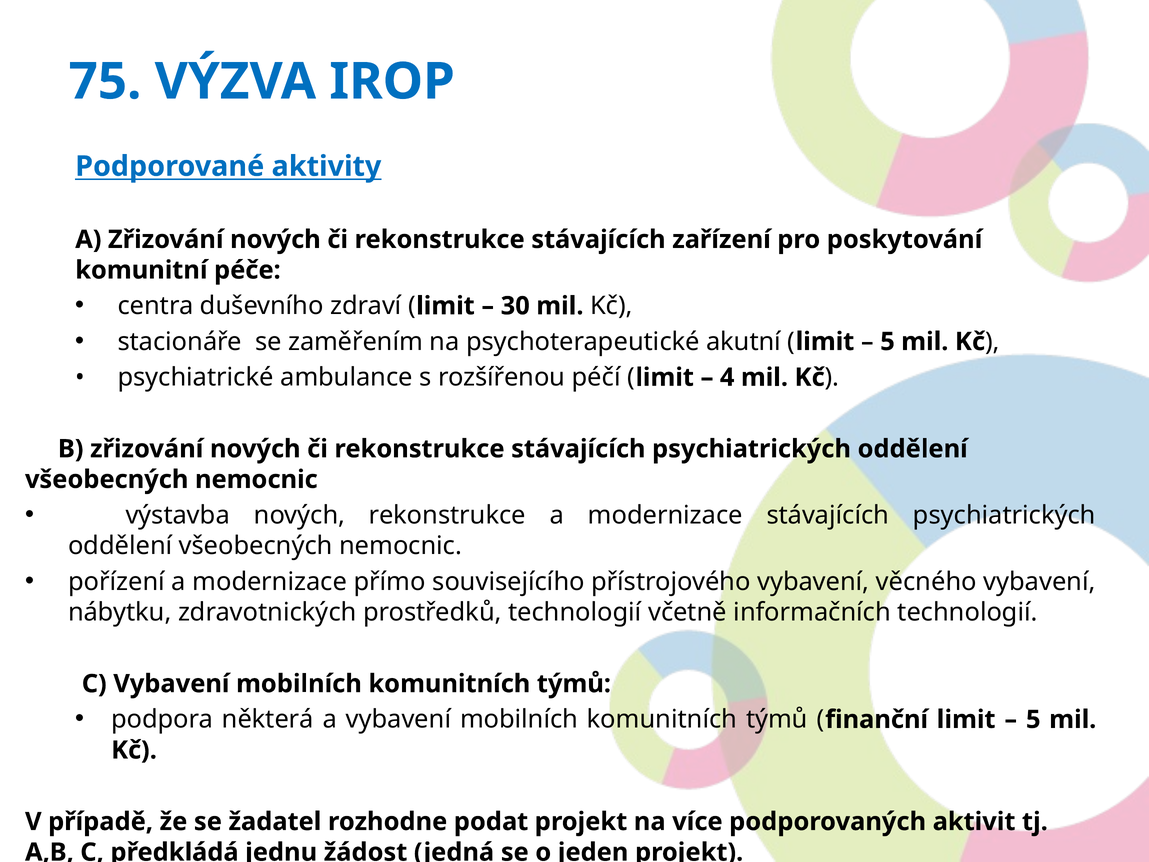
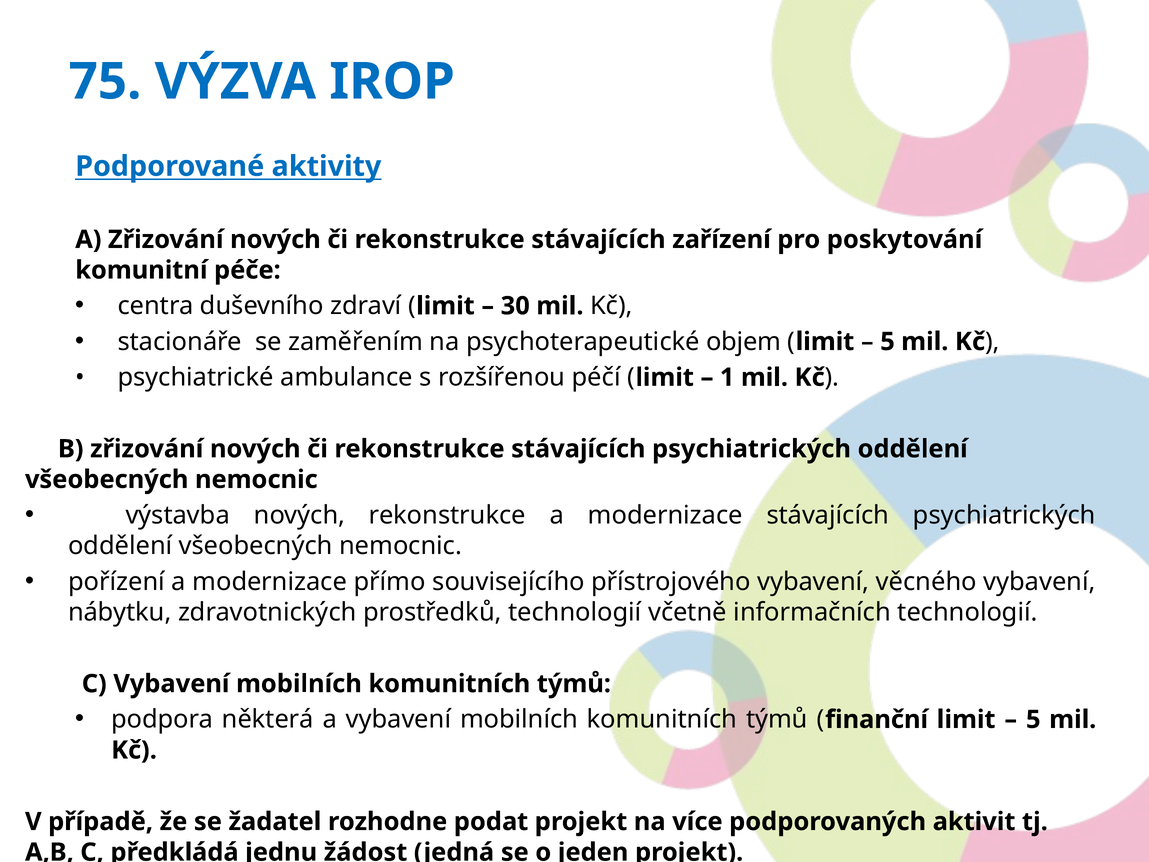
akutní: akutní -> objem
4: 4 -> 1
